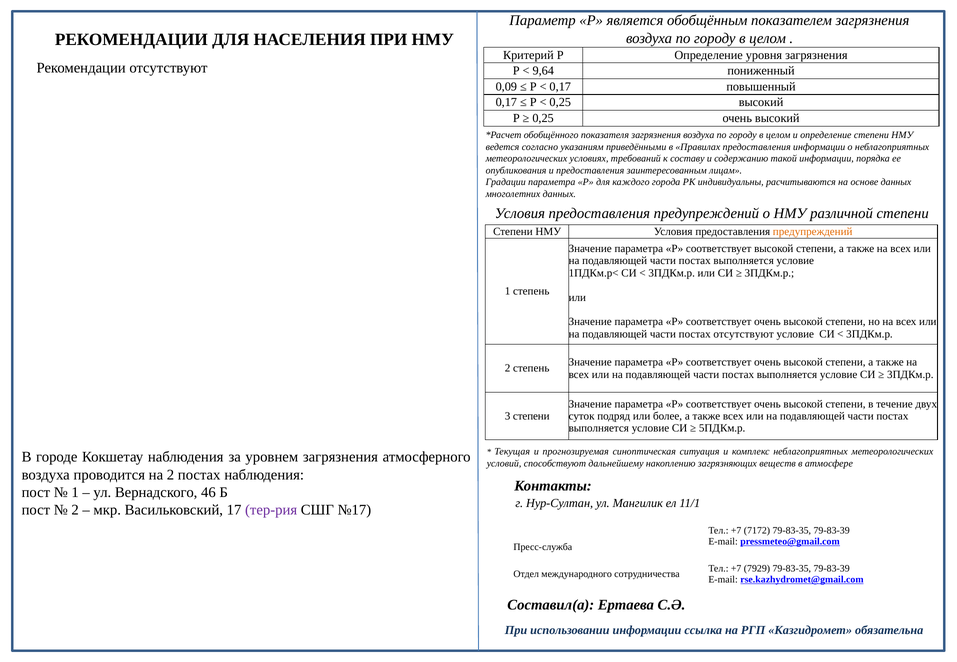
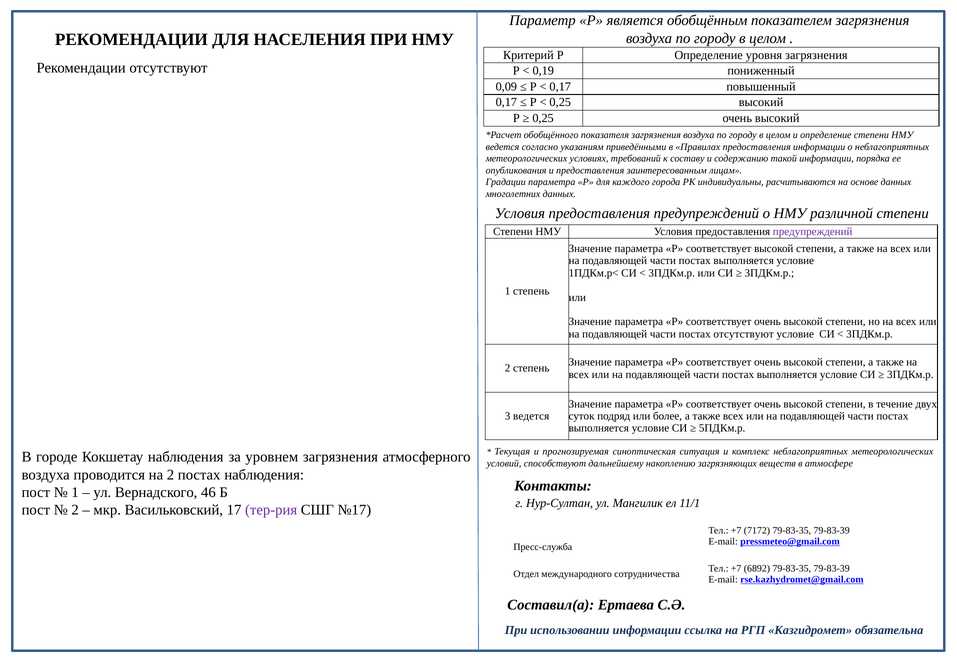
9,64: 9,64 -> 0,19
предупреждений at (813, 232) colour: orange -> purple
3 степени: степени -> ведется
7929: 7929 -> 6892
